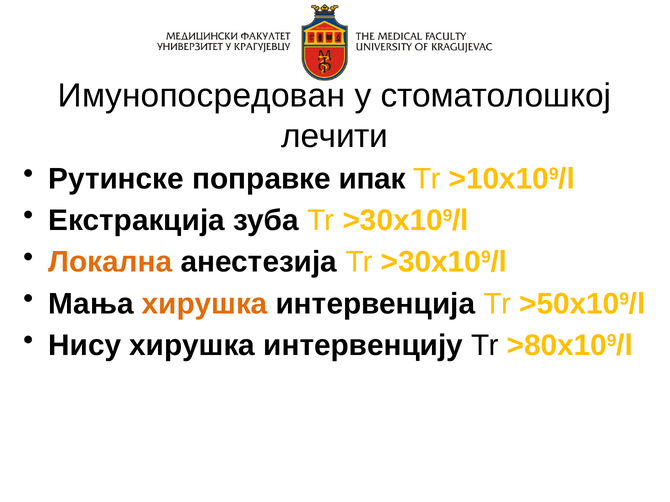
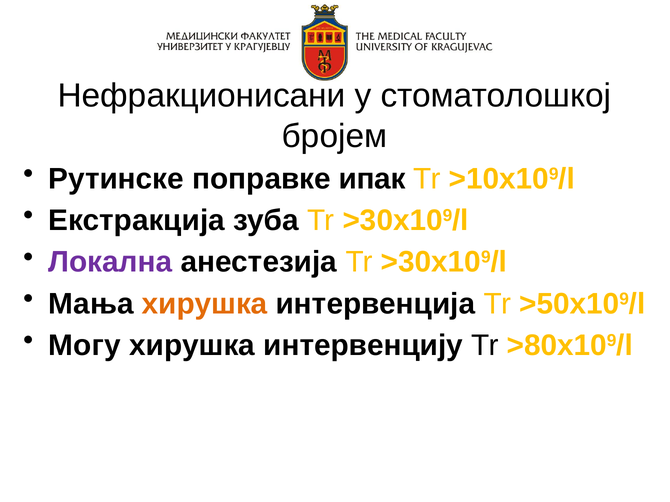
Имунопосредован: Имунопосредован -> Нефракционисани
лечити: лечити -> бројем
Локална colour: orange -> purple
Нису: Нису -> Могу
